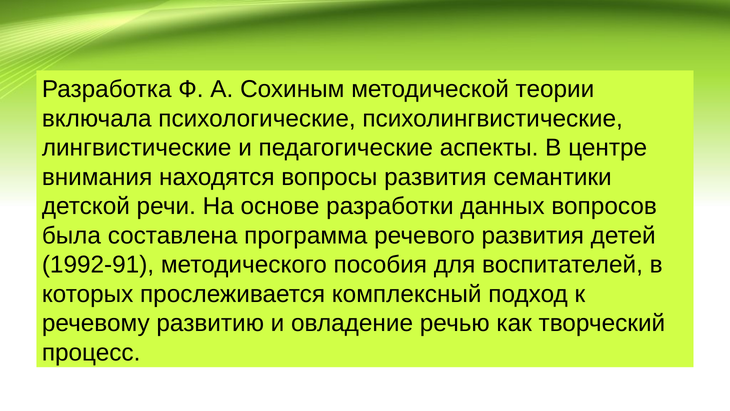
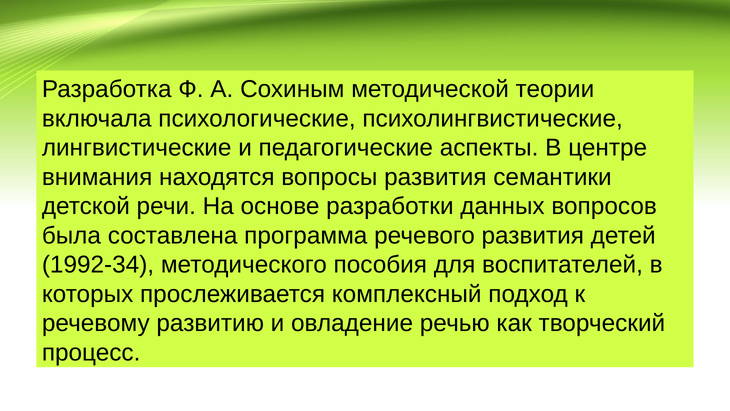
1992-91: 1992-91 -> 1992-34
